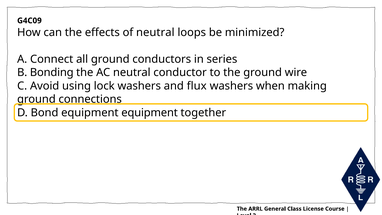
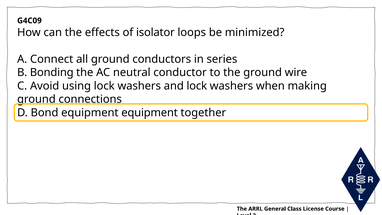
of neutral: neutral -> isolator
and flux: flux -> lock
